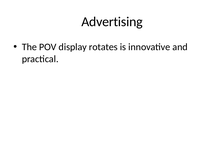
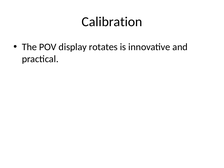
Advertising: Advertising -> Calibration
